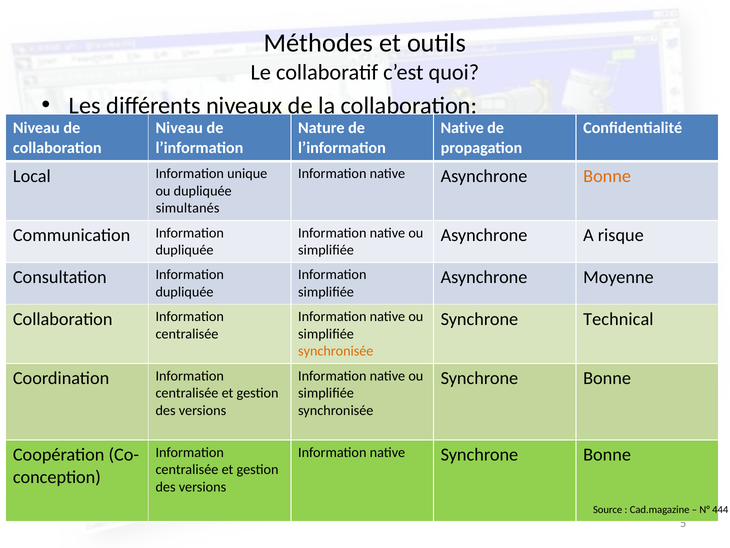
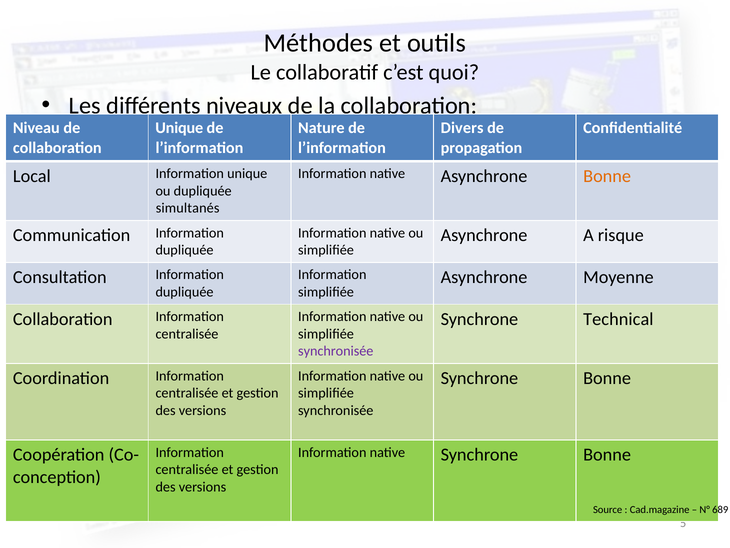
Niveau at (179, 128): Niveau -> Unique
Native at (462, 128): Native -> Divers
synchronisée at (336, 351) colour: orange -> purple
444: 444 -> 689
